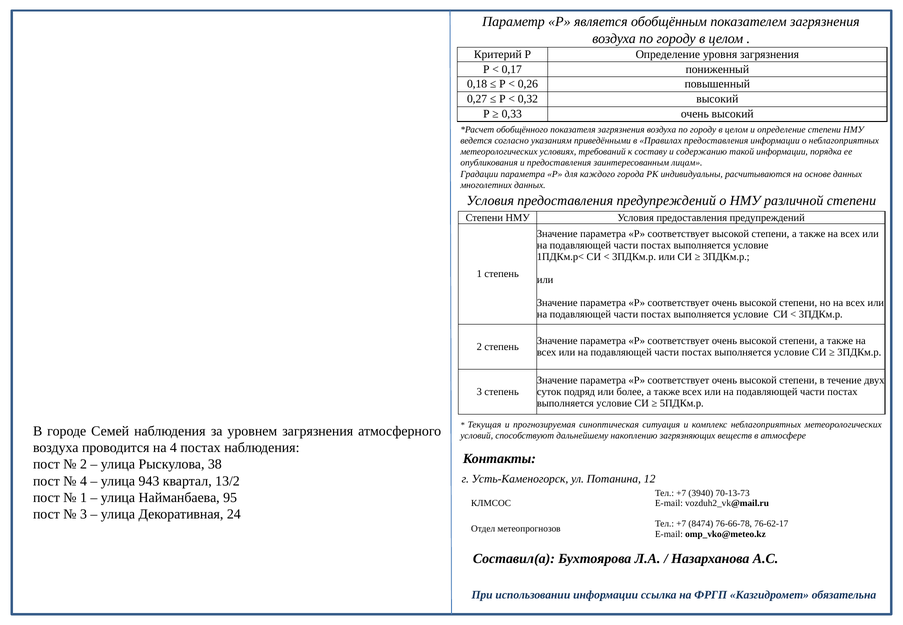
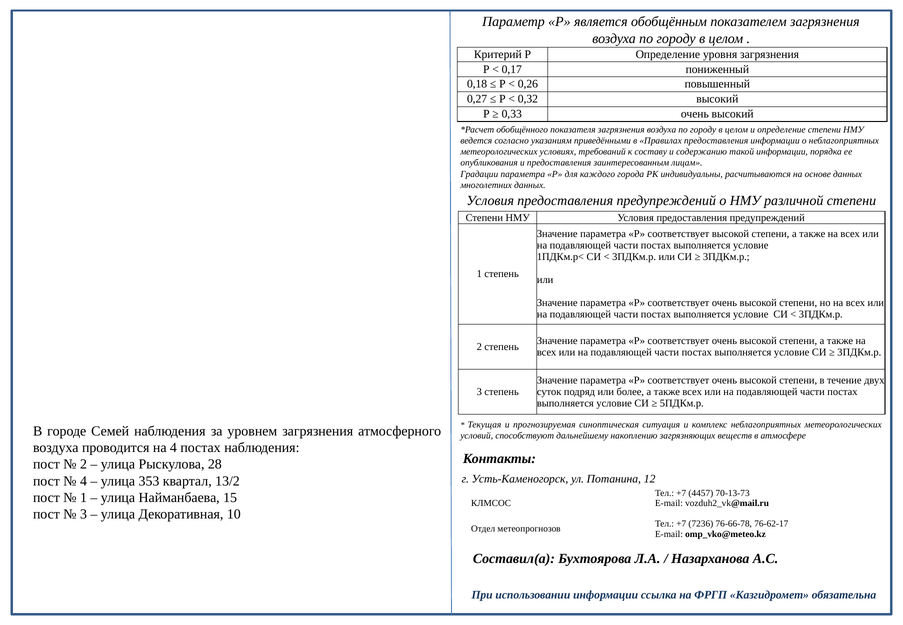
38: 38 -> 28
943: 943 -> 353
3940: 3940 -> 4457
95: 95 -> 15
24: 24 -> 10
8474: 8474 -> 7236
